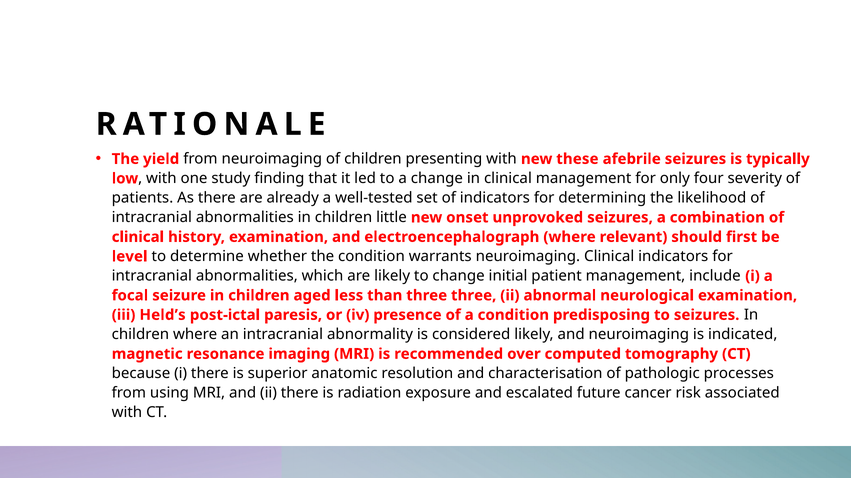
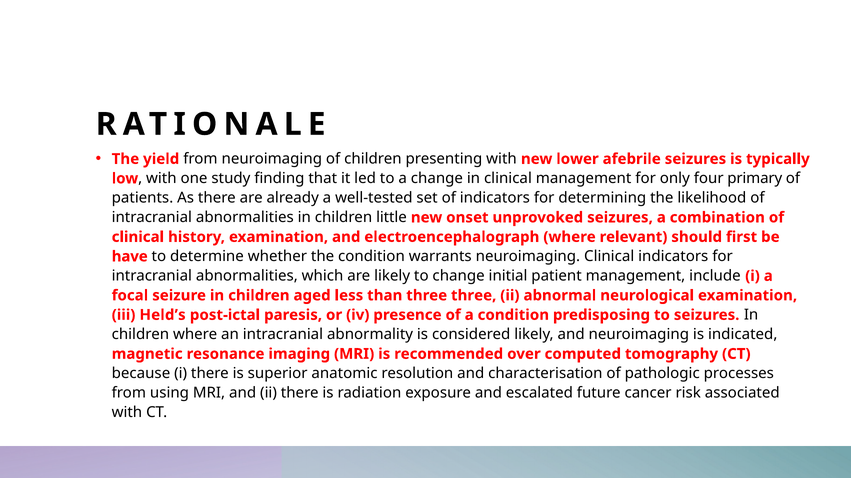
these: these -> lower
severity: severity -> primary
level: level -> have
